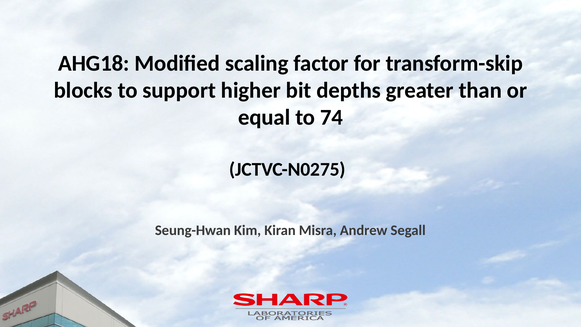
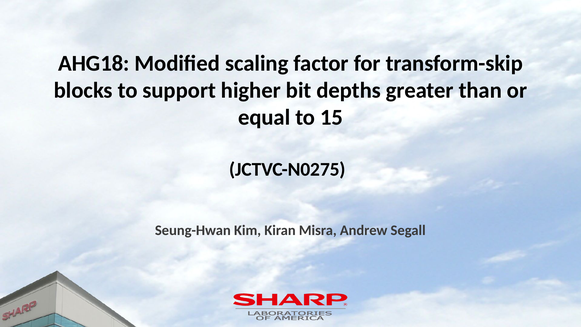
74: 74 -> 15
